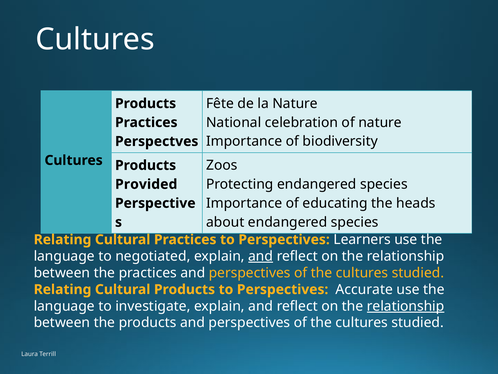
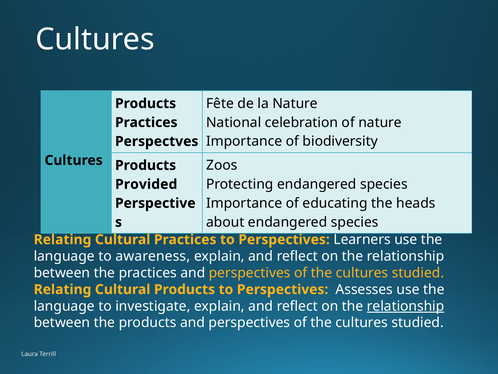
negotiated: negotiated -> awareness
and at (261, 256) underline: present -> none
Accurate: Accurate -> Assesses
